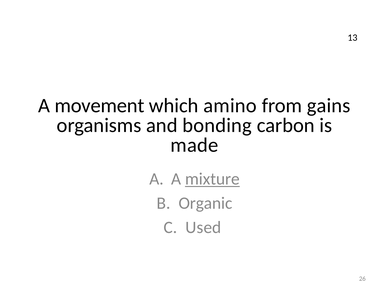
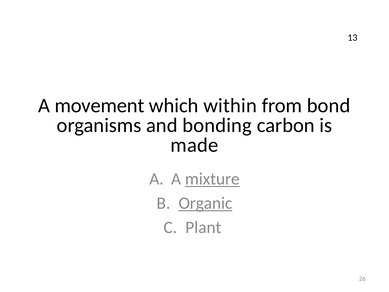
amino: amino -> within
gains: gains -> bond
Organic underline: none -> present
Used: Used -> Plant
